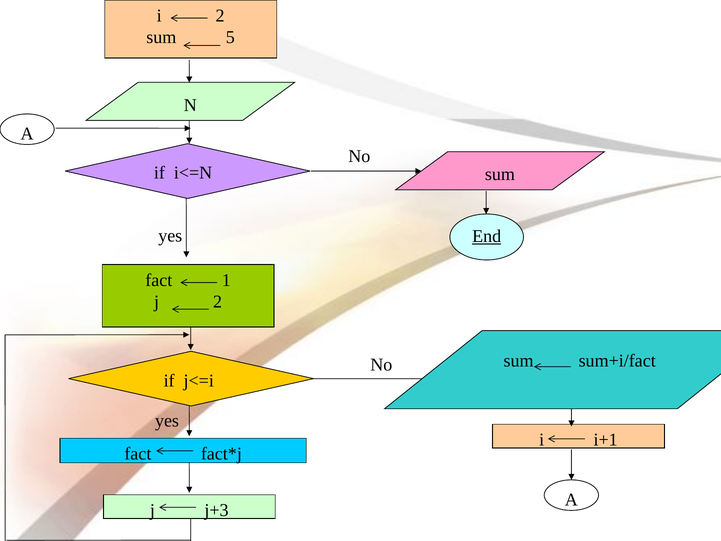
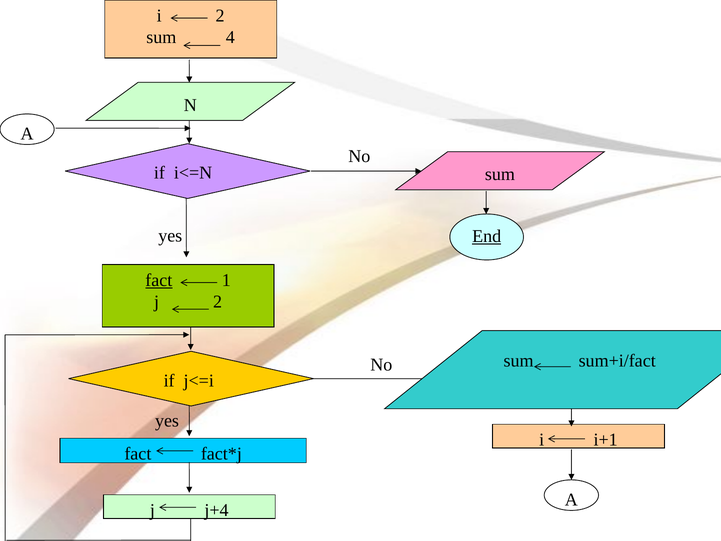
5: 5 -> 4
fact at (159, 280) underline: none -> present
j+3: j+3 -> j+4
